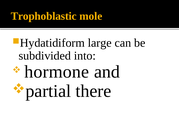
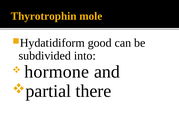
Trophoblastic: Trophoblastic -> Thyrotrophin
large: large -> good
